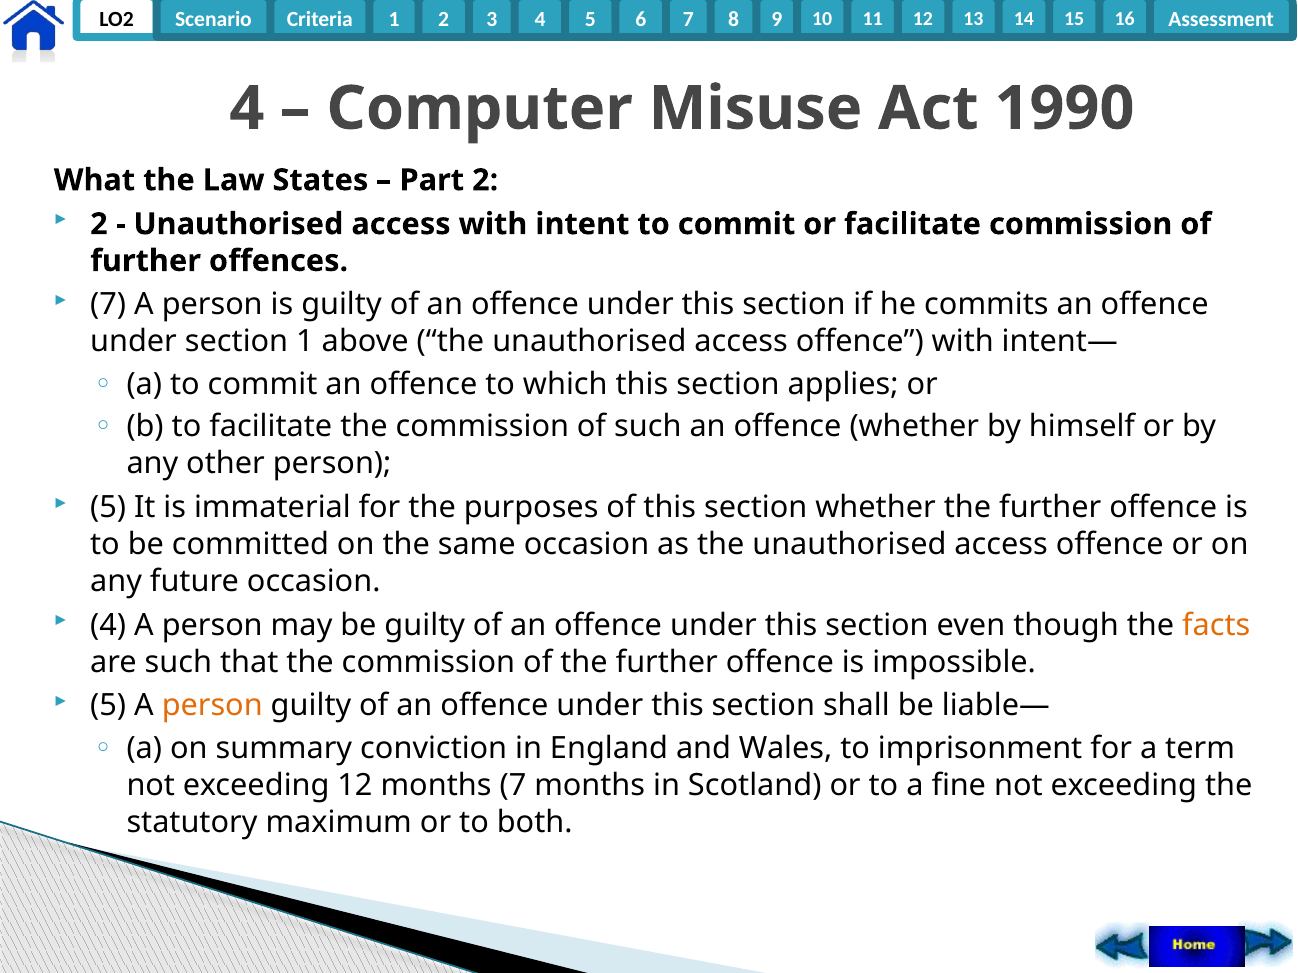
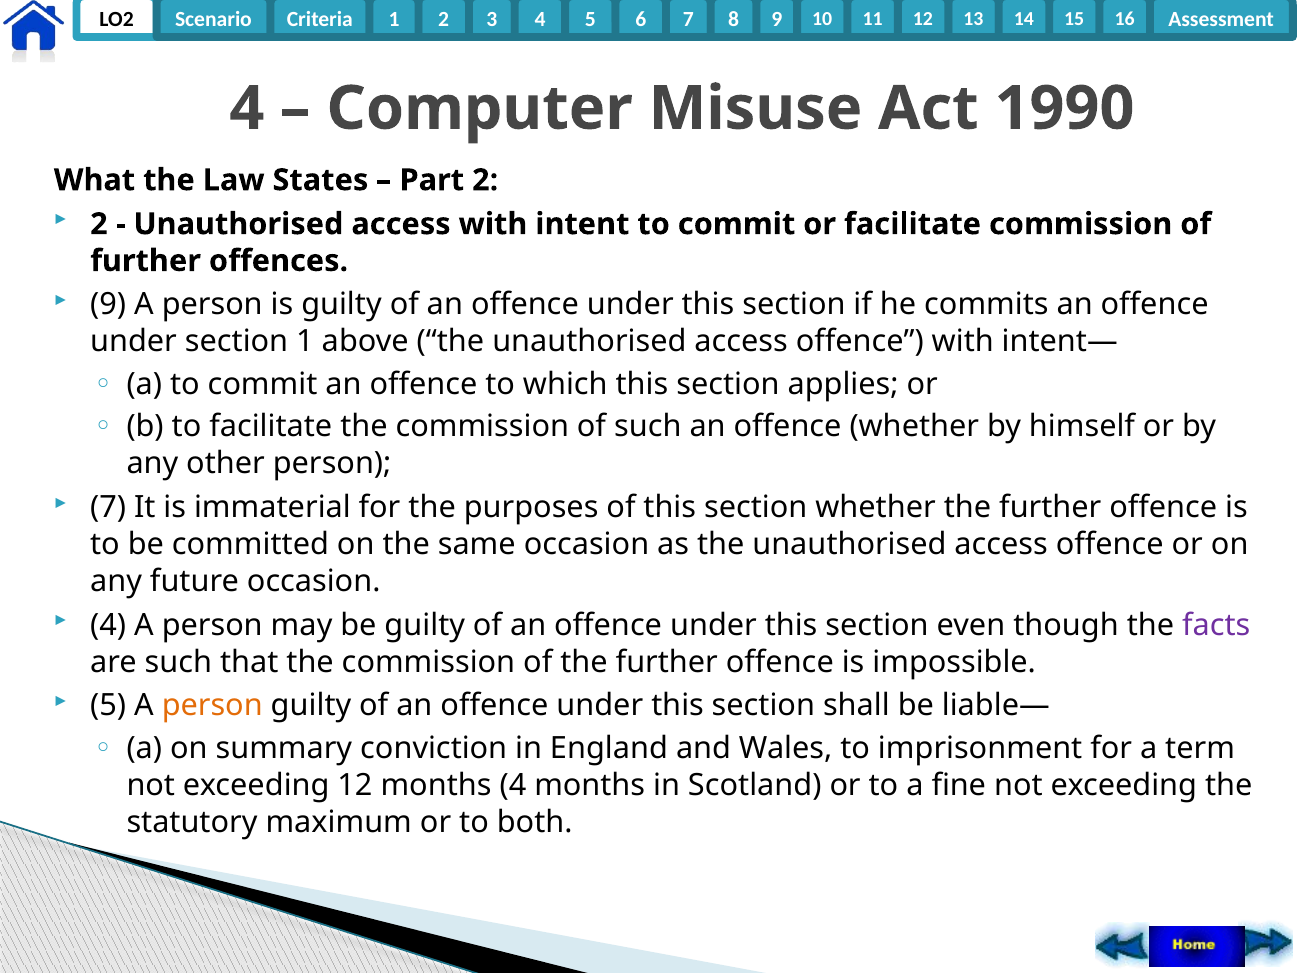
7 at (108, 305): 7 -> 9
5 at (108, 508): 5 -> 7
facts colour: orange -> purple
months 7: 7 -> 4
